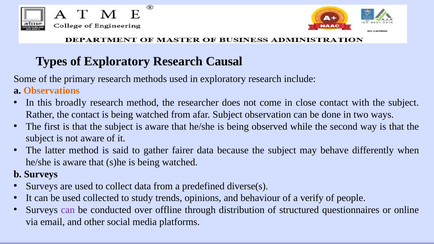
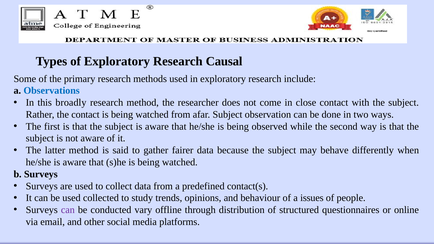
Observations colour: orange -> blue
diverse(s: diverse(s -> contact(s
verify: verify -> issues
over: over -> vary
